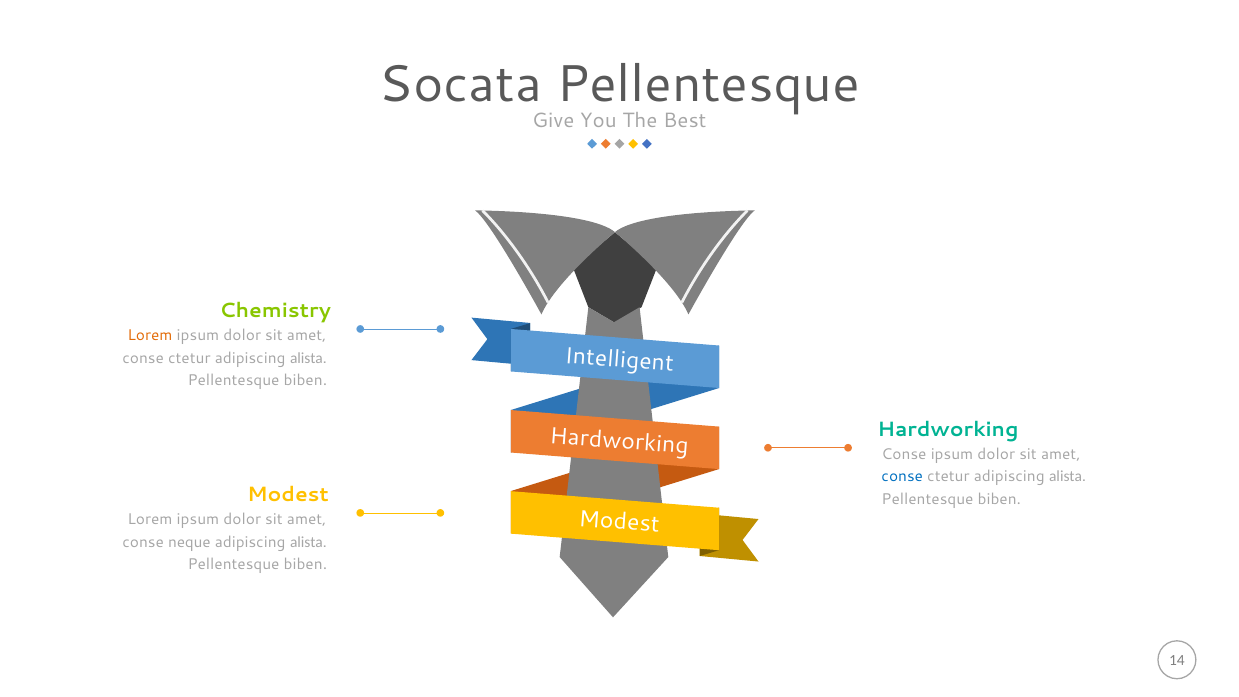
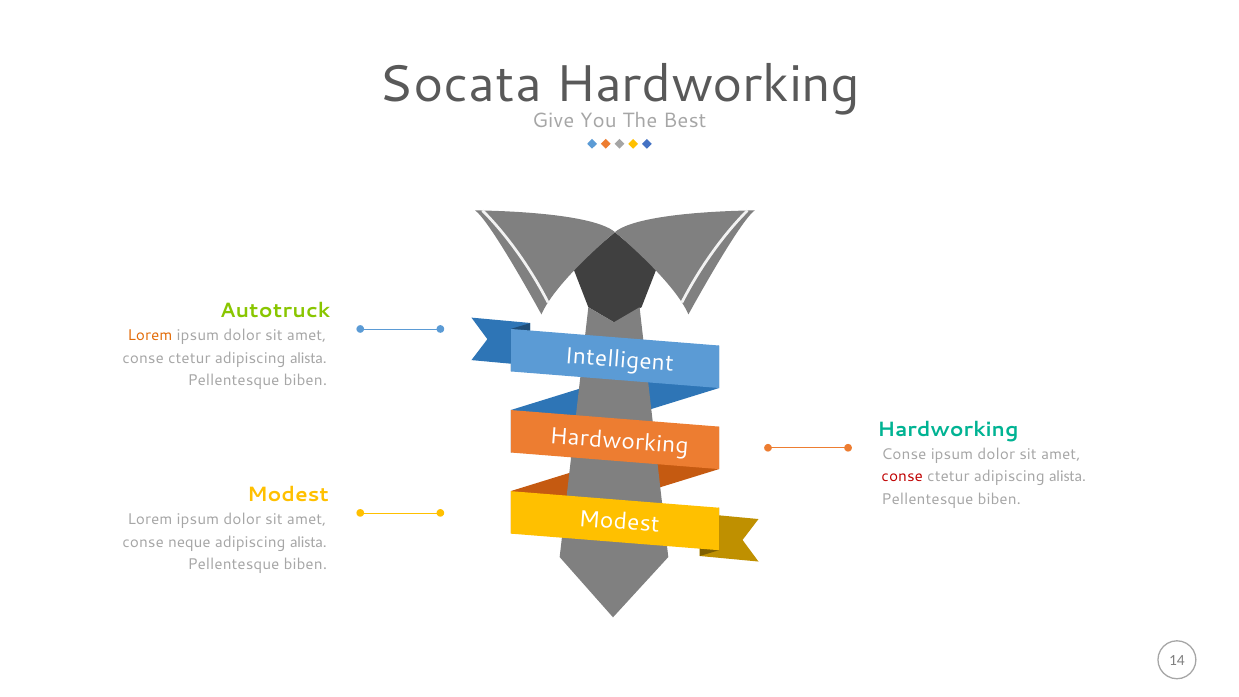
Socata Pellentesque: Pellentesque -> Hardworking
Chemistry: Chemistry -> Autotruck
conse at (902, 477) colour: blue -> red
